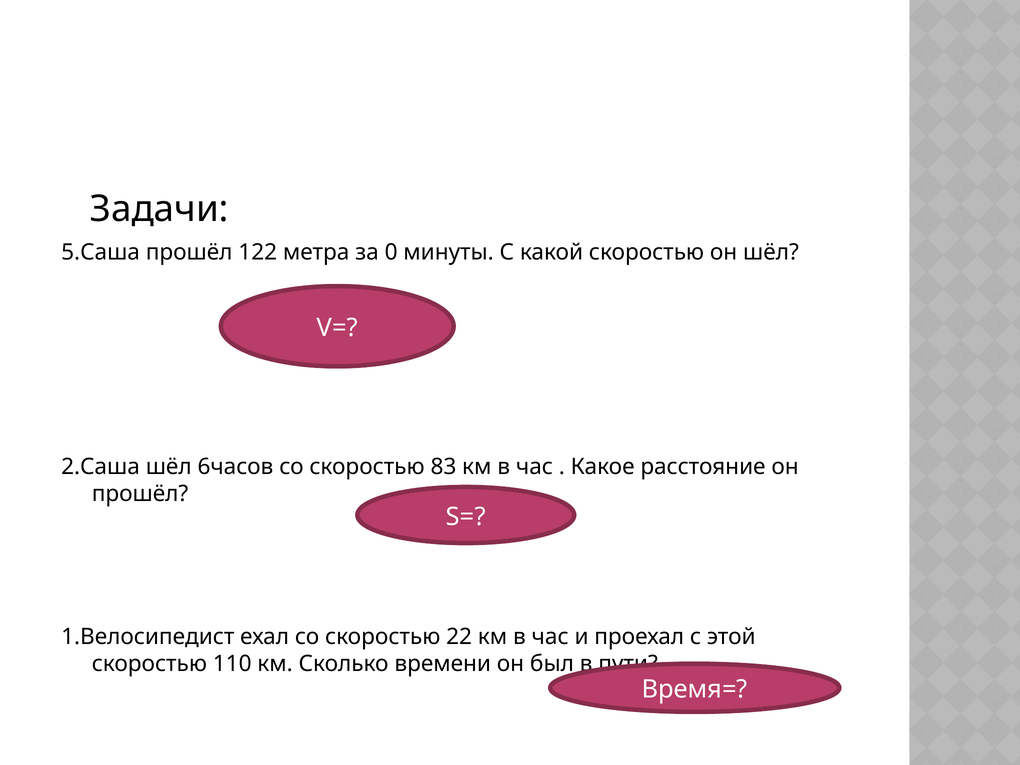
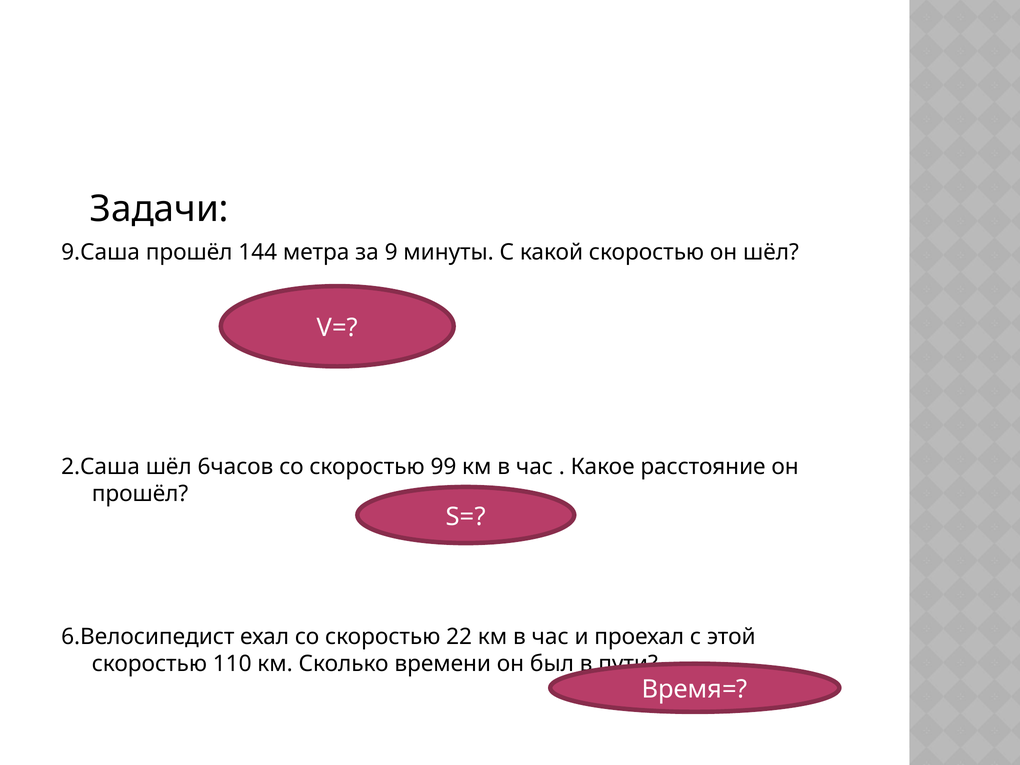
5.Саша: 5.Саша -> 9.Саша
122: 122 -> 144
0: 0 -> 9
83: 83 -> 99
1.Велосипедист: 1.Велосипедист -> 6.Велосипедист
